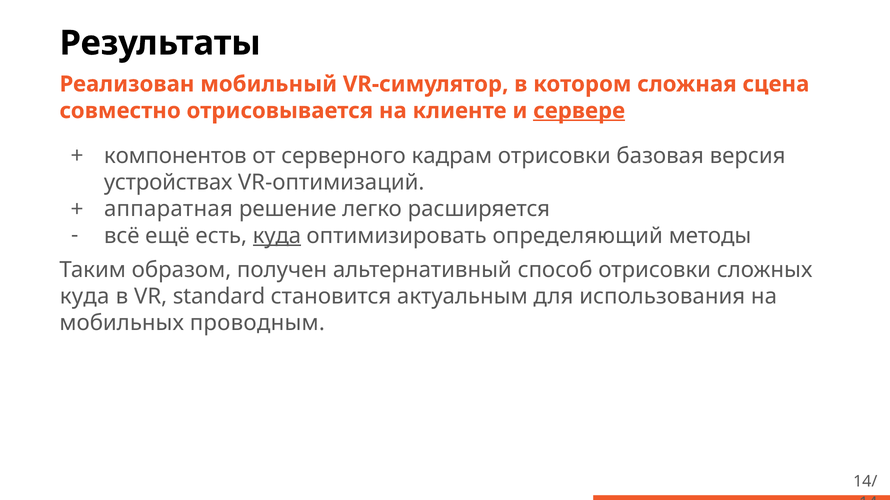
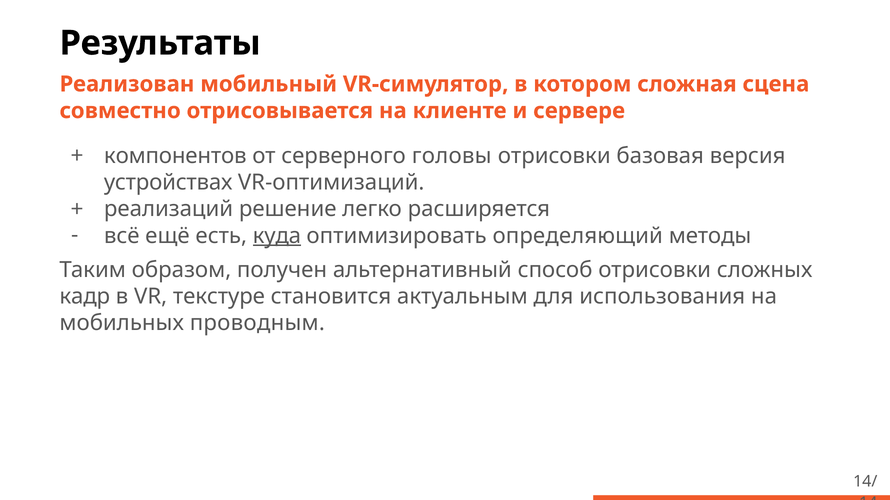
сервере underline: present -> none
кадрам: кадрам -> головы
аппаратная: аппаратная -> реализаций
куда at (85, 297): куда -> кадр
standard: standard -> текстуре
